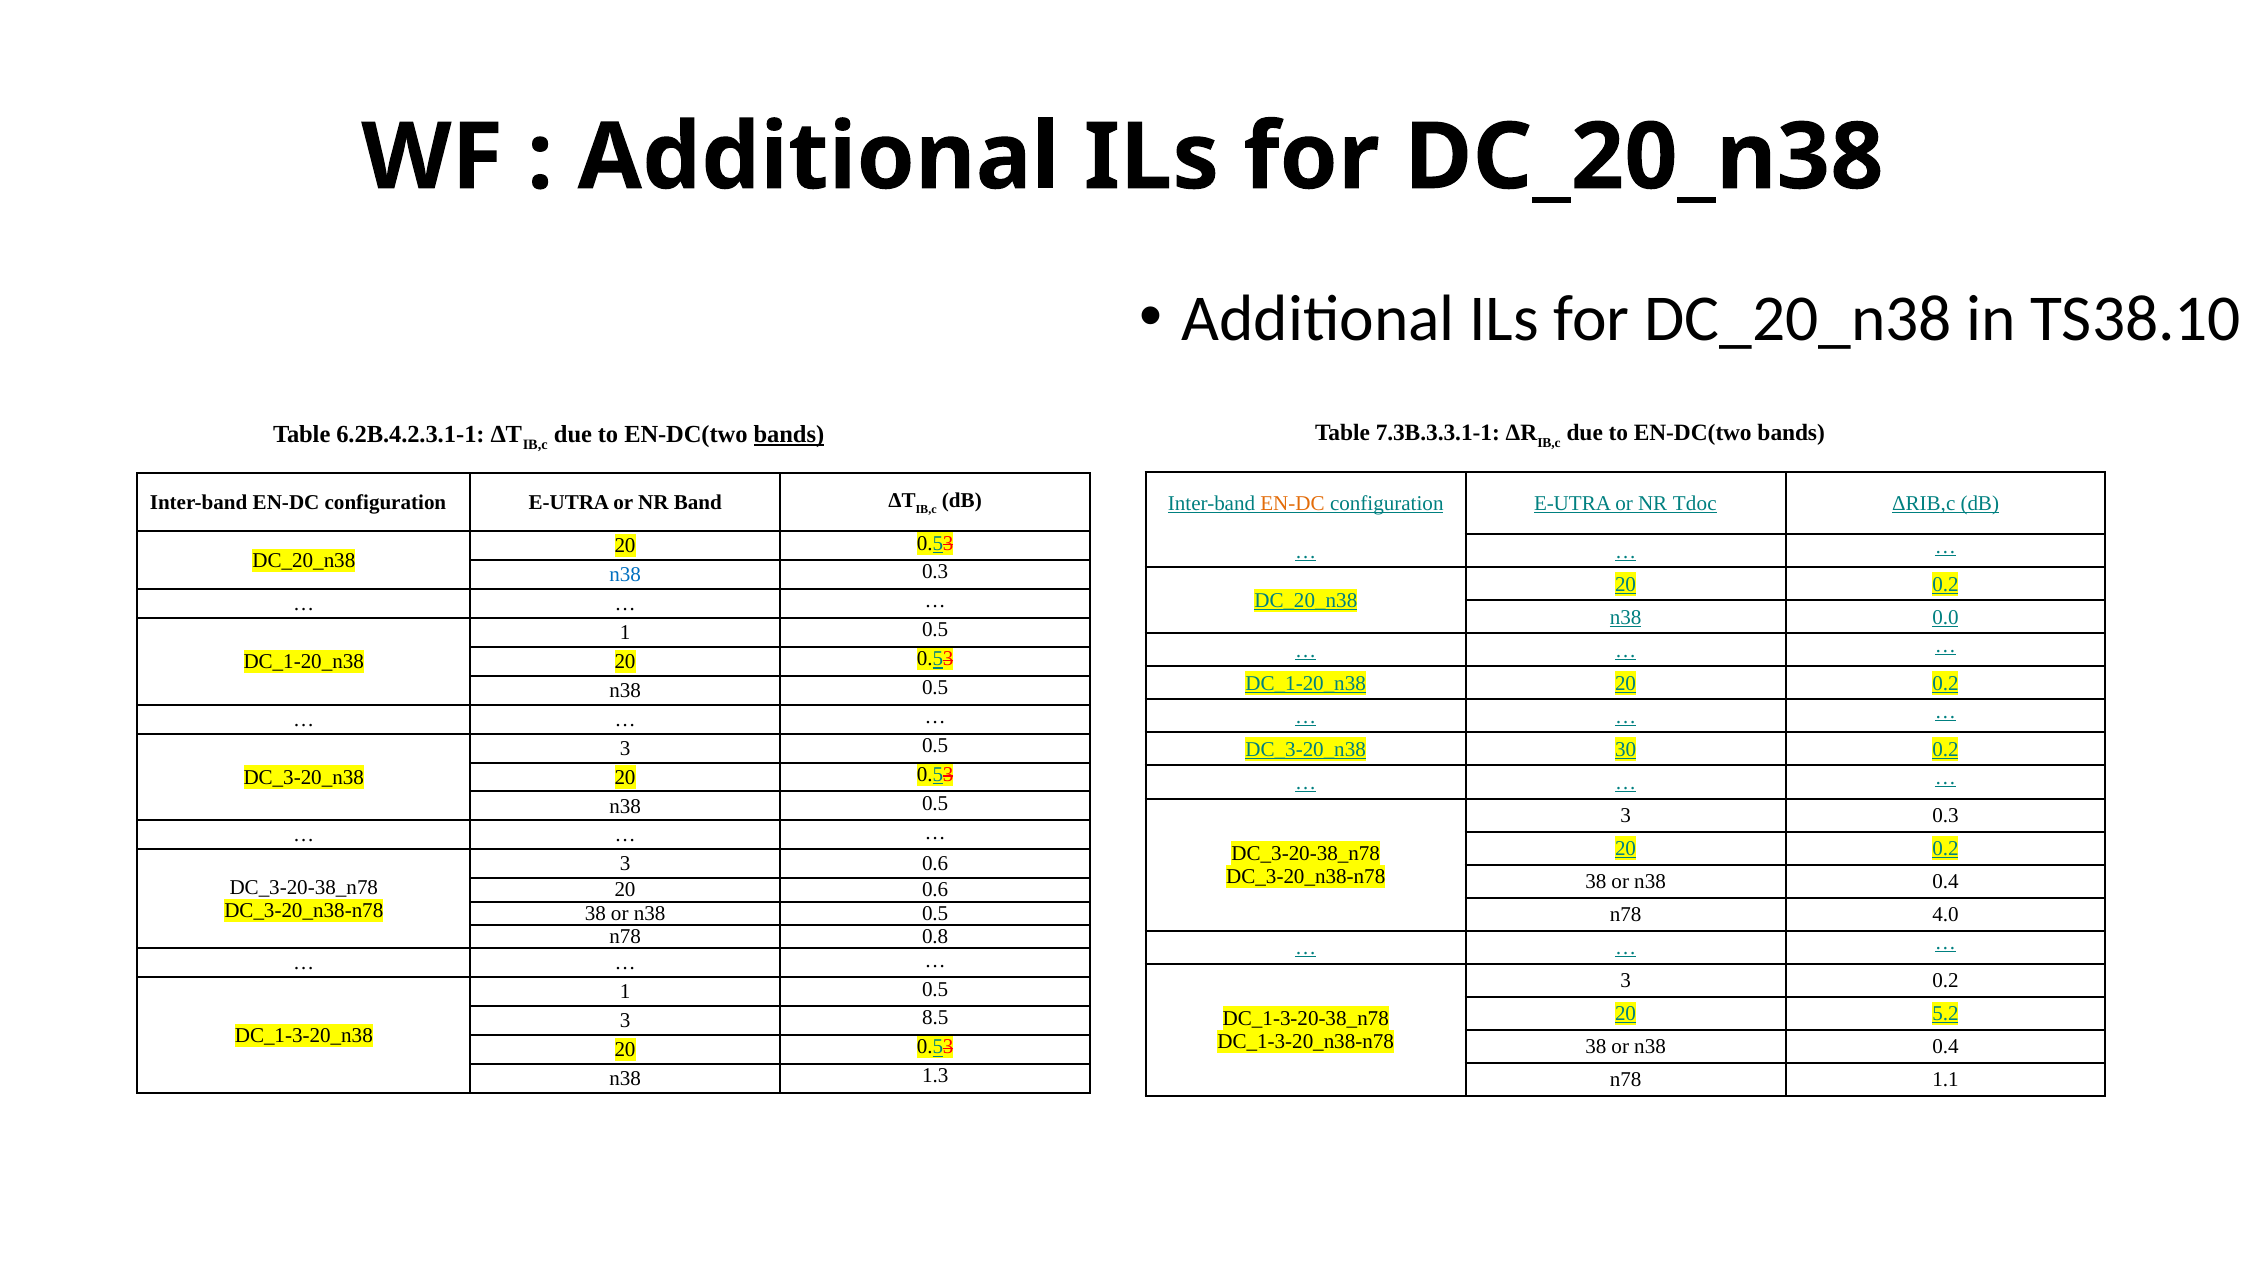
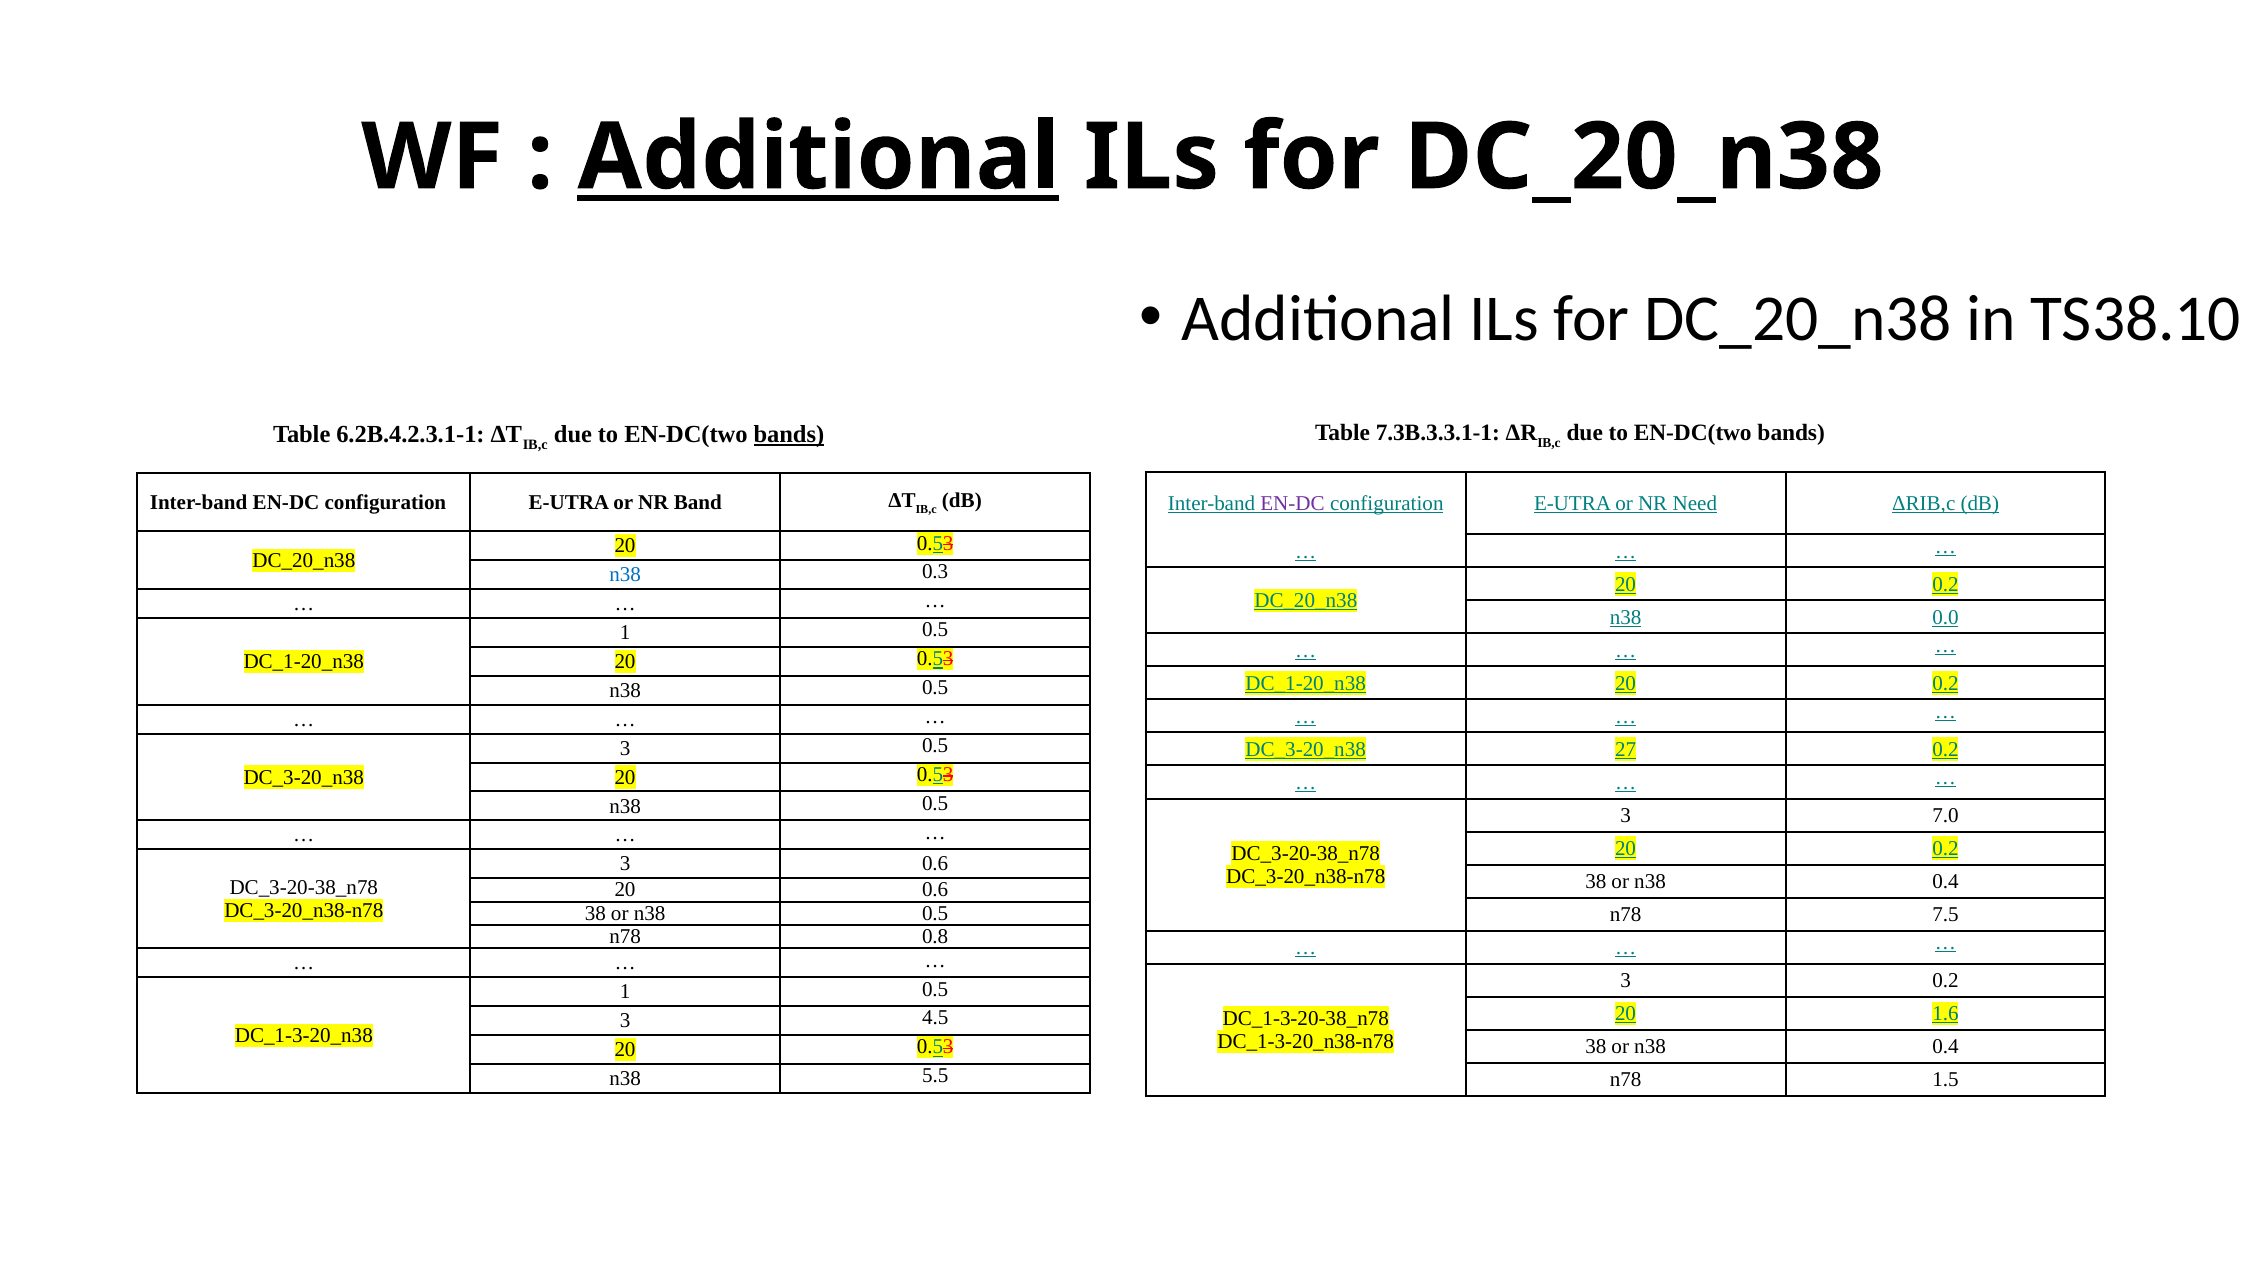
Additional at (818, 158) underline: none -> present
EN-DC at (1293, 504) colour: orange -> purple
Tdoc: Tdoc -> Need
30: 30 -> 27
3 0.3: 0.3 -> 7.0
4.0: 4.0 -> 7.5
5.2: 5.2 -> 1.6
8.5: 8.5 -> 4.5
1.3: 1.3 -> 5.5
1.1: 1.1 -> 1.5
